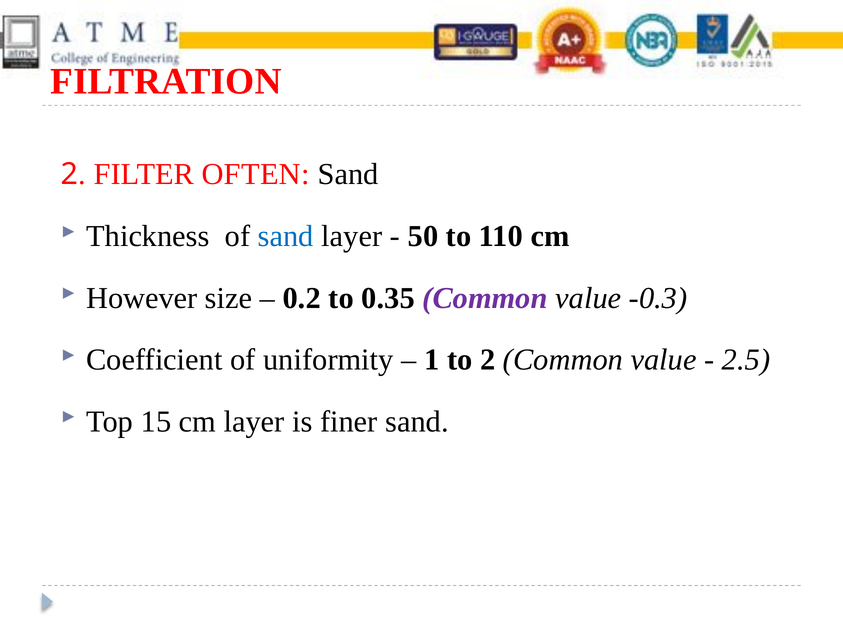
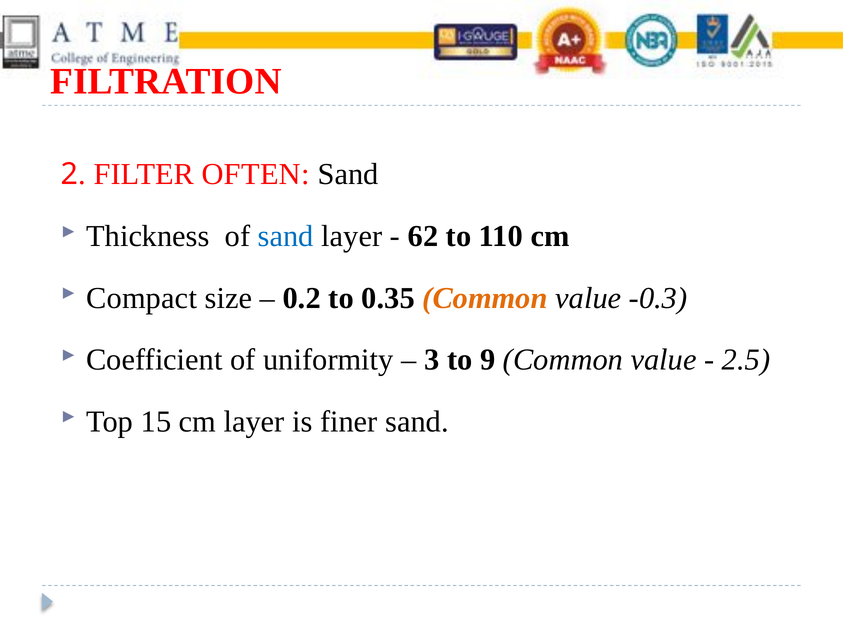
50: 50 -> 62
However: However -> Compact
Common at (485, 298) colour: purple -> orange
1: 1 -> 3
to 2: 2 -> 9
